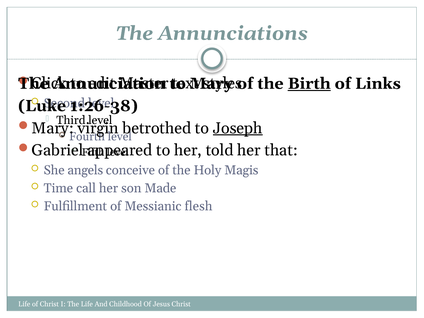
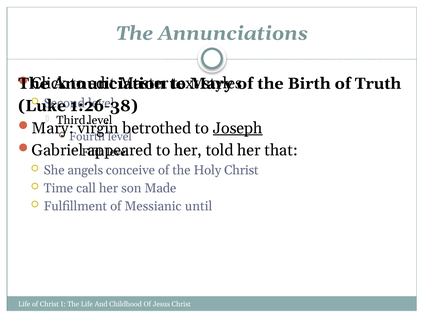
Birth underline: present -> none
Links: Links -> Truth
Holy Magis: Magis -> Christ
flesh: flesh -> until
